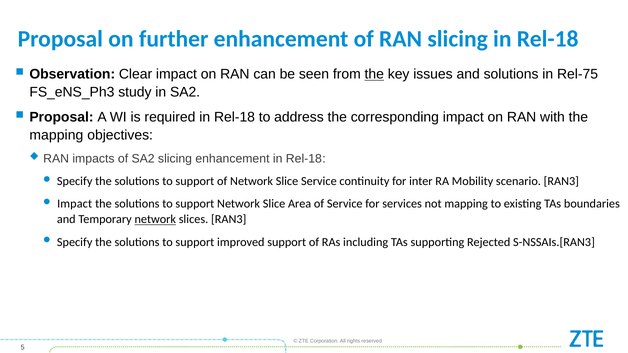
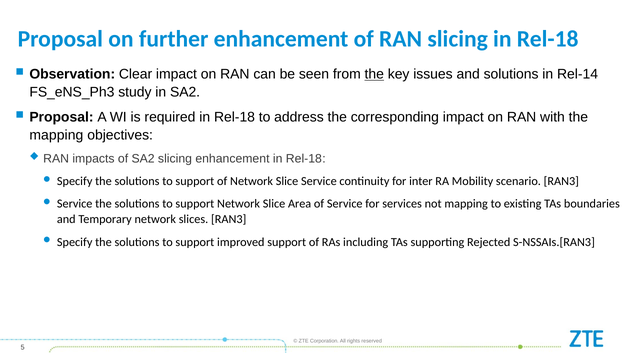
Rel-75: Rel-75 -> Rel-14
Impact at (75, 204): Impact -> Service
network at (155, 220) underline: present -> none
